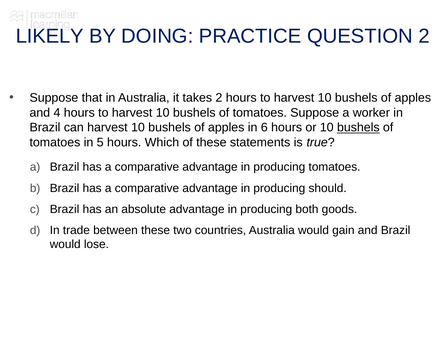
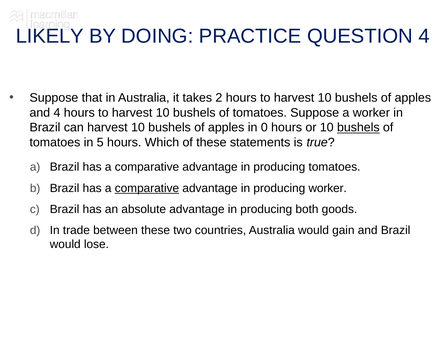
QUESTION 2: 2 -> 4
6: 6 -> 0
comparative at (147, 188) underline: none -> present
producing should: should -> worker
